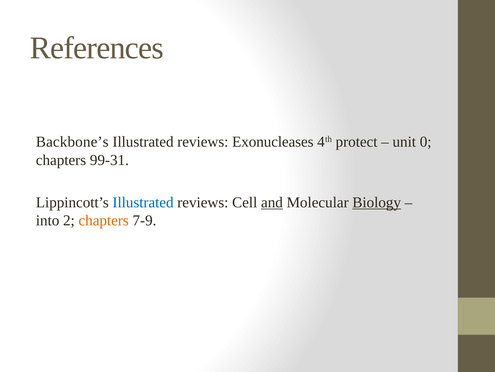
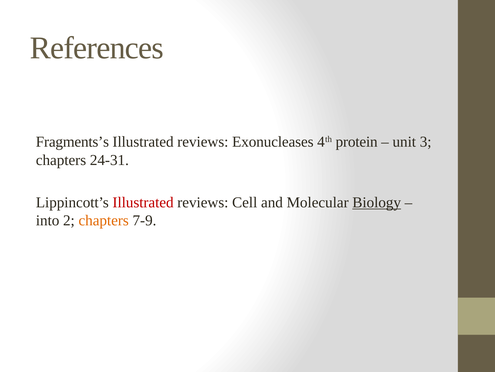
Backbone’s: Backbone’s -> Fragments’s
protect: protect -> protein
0: 0 -> 3
99-31: 99-31 -> 24-31
Illustrated at (143, 202) colour: blue -> red
and underline: present -> none
